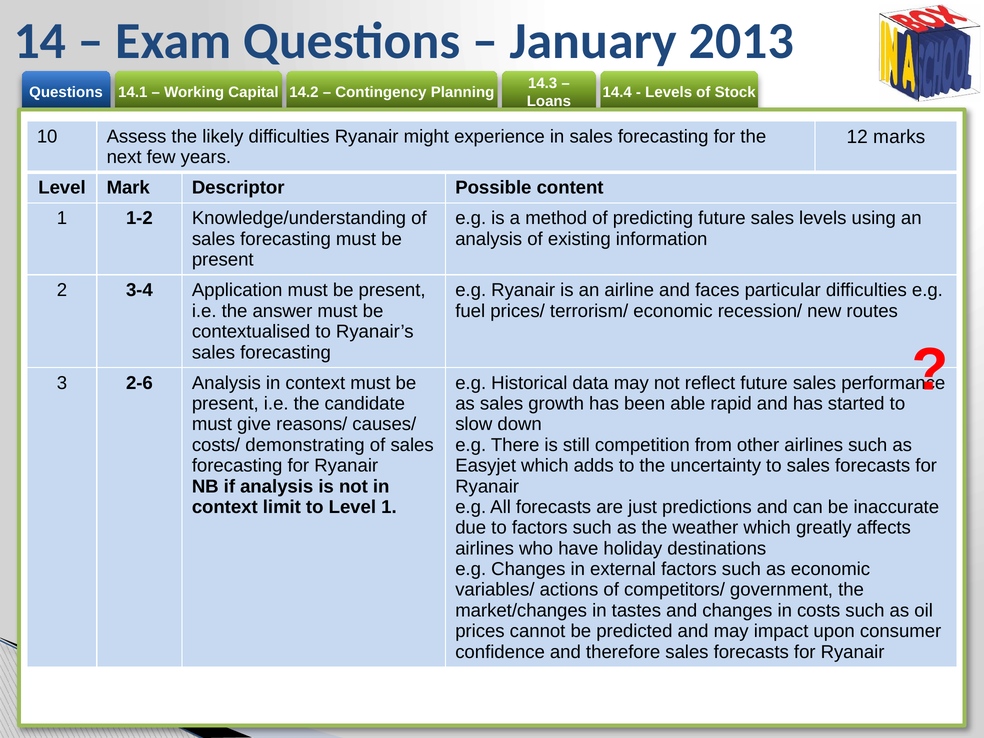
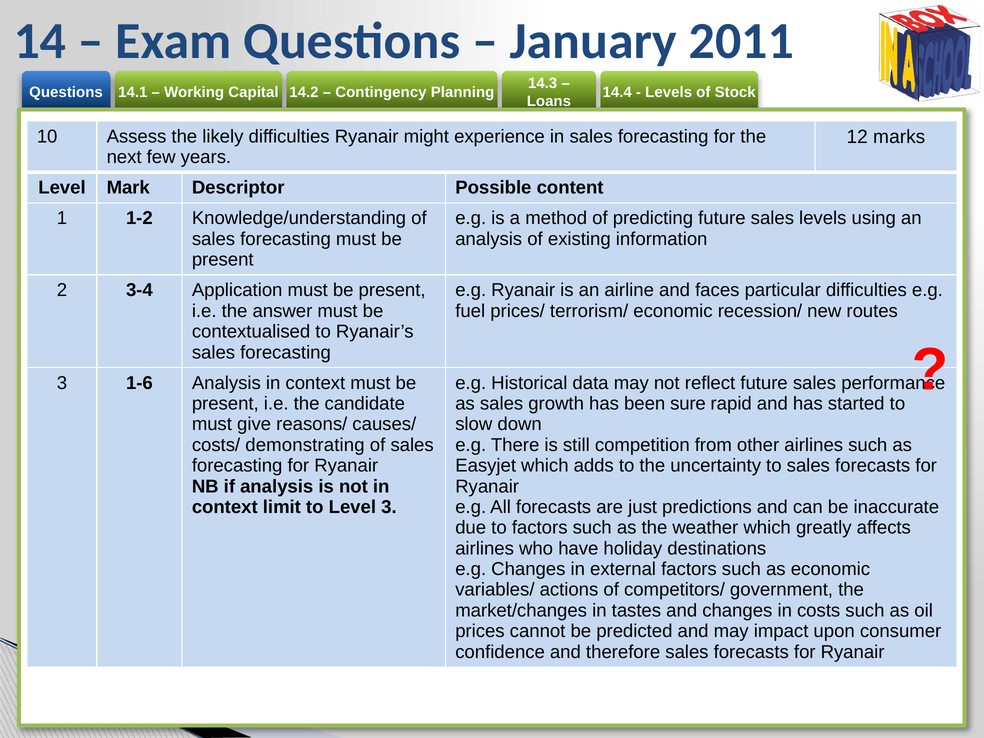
2013: 2013 -> 2011
2-6: 2-6 -> 1-6
able: able -> sure
Level 1: 1 -> 3
